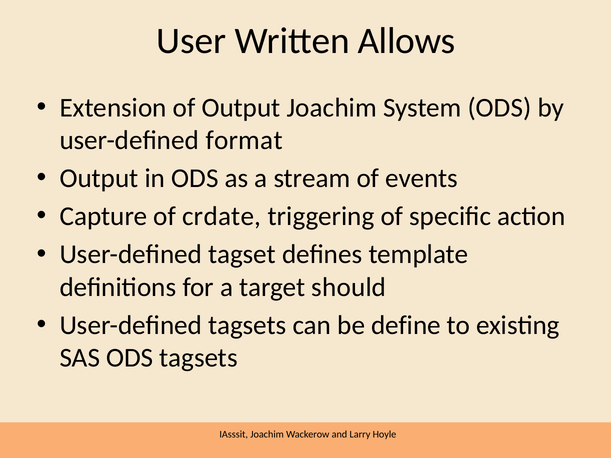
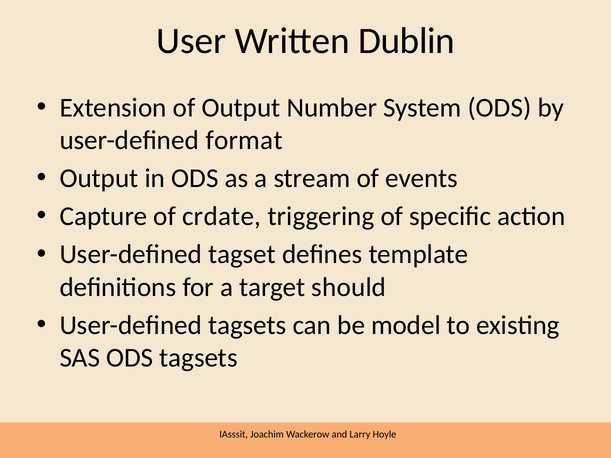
Allows: Allows -> Dublin
Output Joachim: Joachim -> Number
define: define -> model
